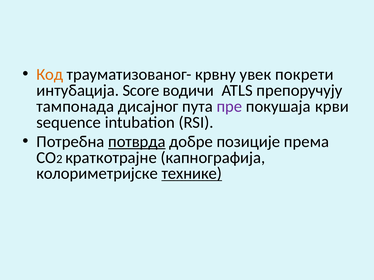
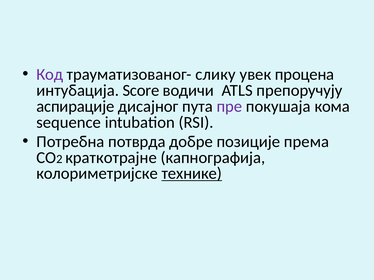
Код colour: orange -> purple
крвну: крвну -> слику
покрети: покрети -> процена
тампонада: тампонада -> аспирације
крви: крви -> кома
потврда underline: present -> none
